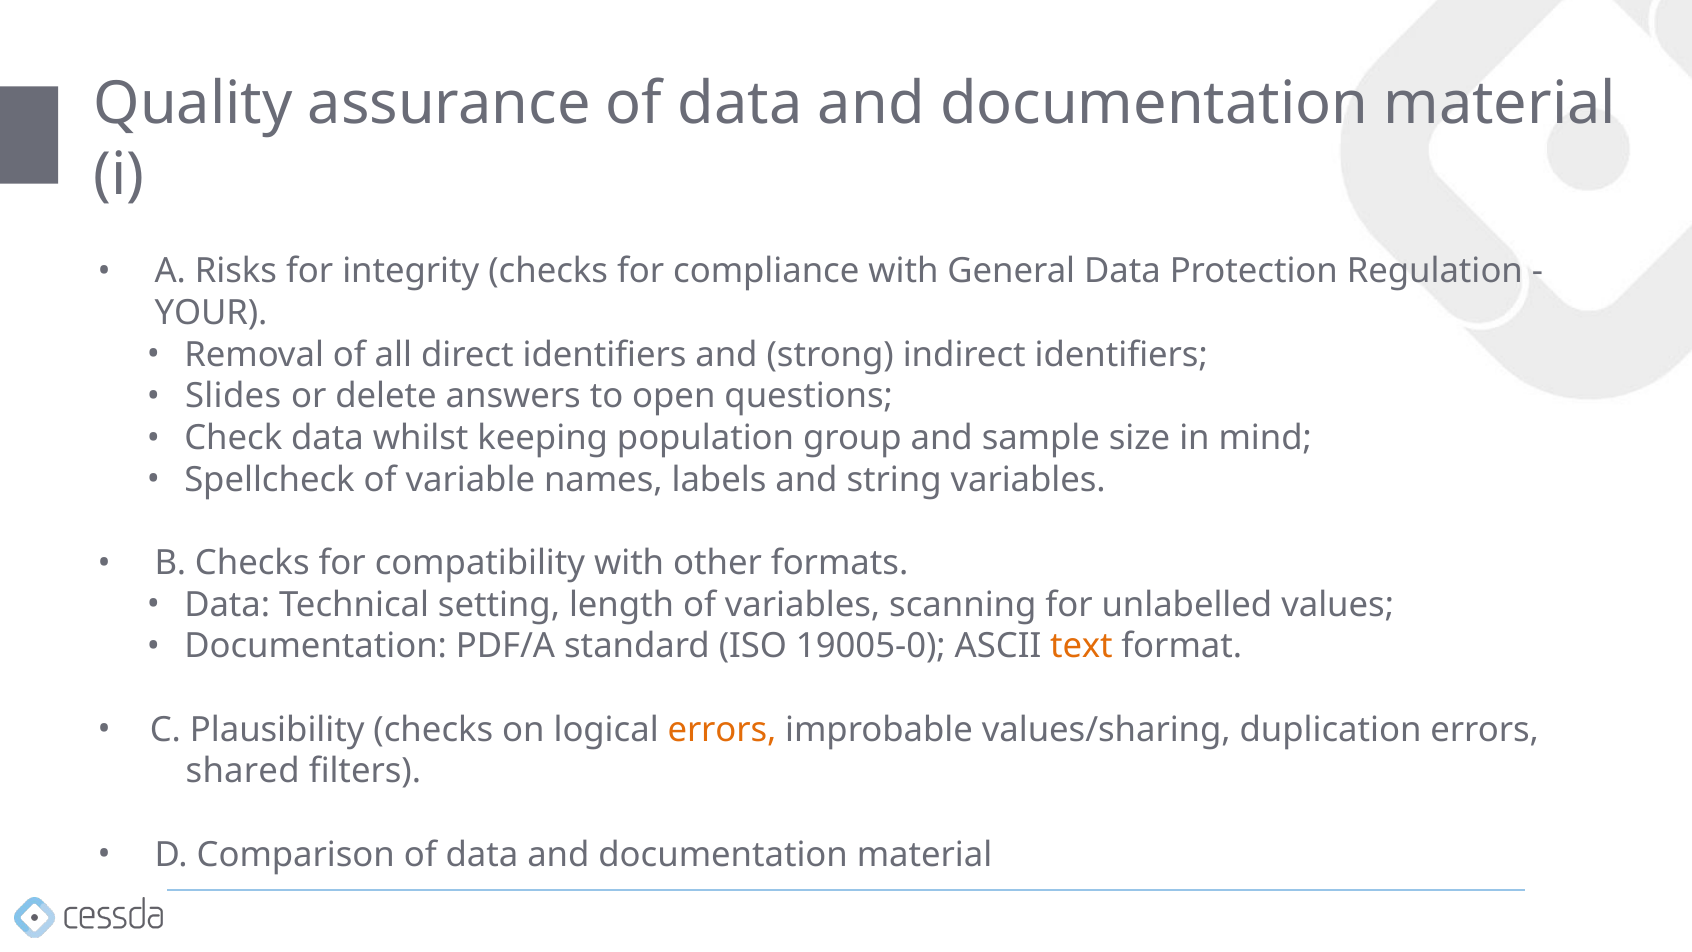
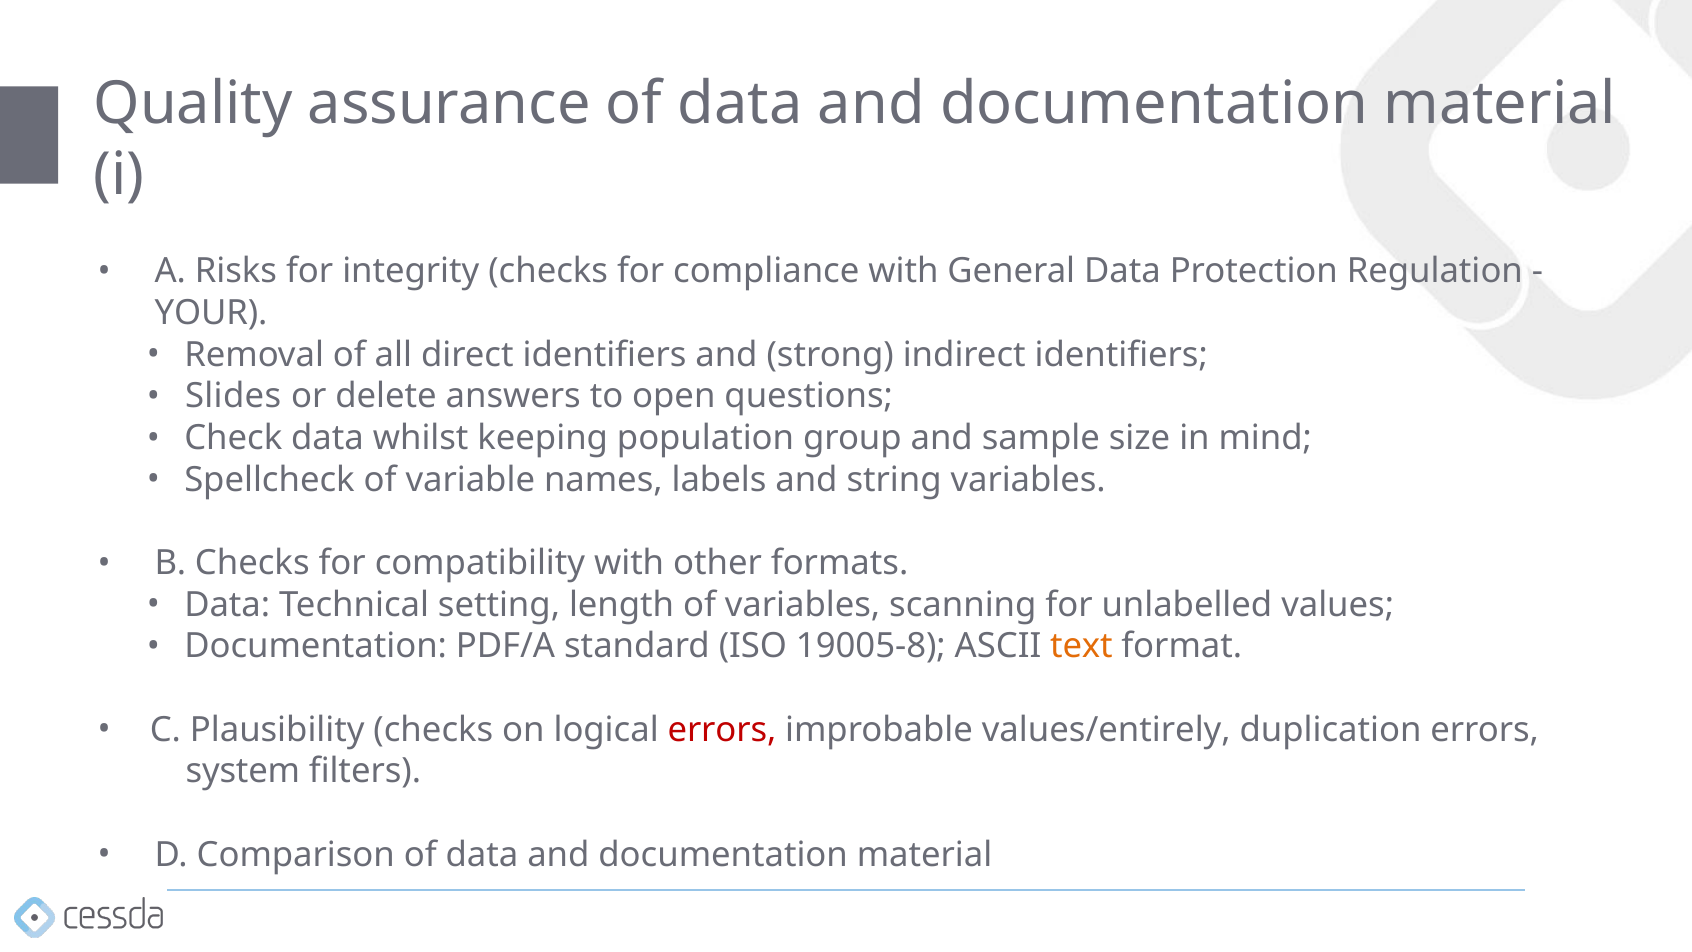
19005-0: 19005-0 -> 19005-8
errors at (722, 730) colour: orange -> red
values/sharing: values/sharing -> values/entirely
shared: shared -> system
